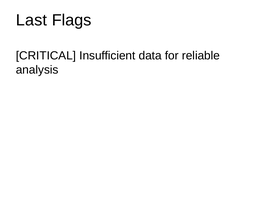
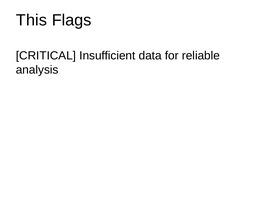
Last: Last -> This
